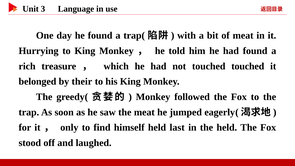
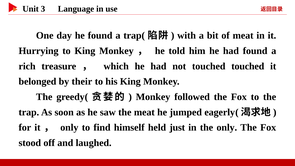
last: last -> just
the held: held -> only
